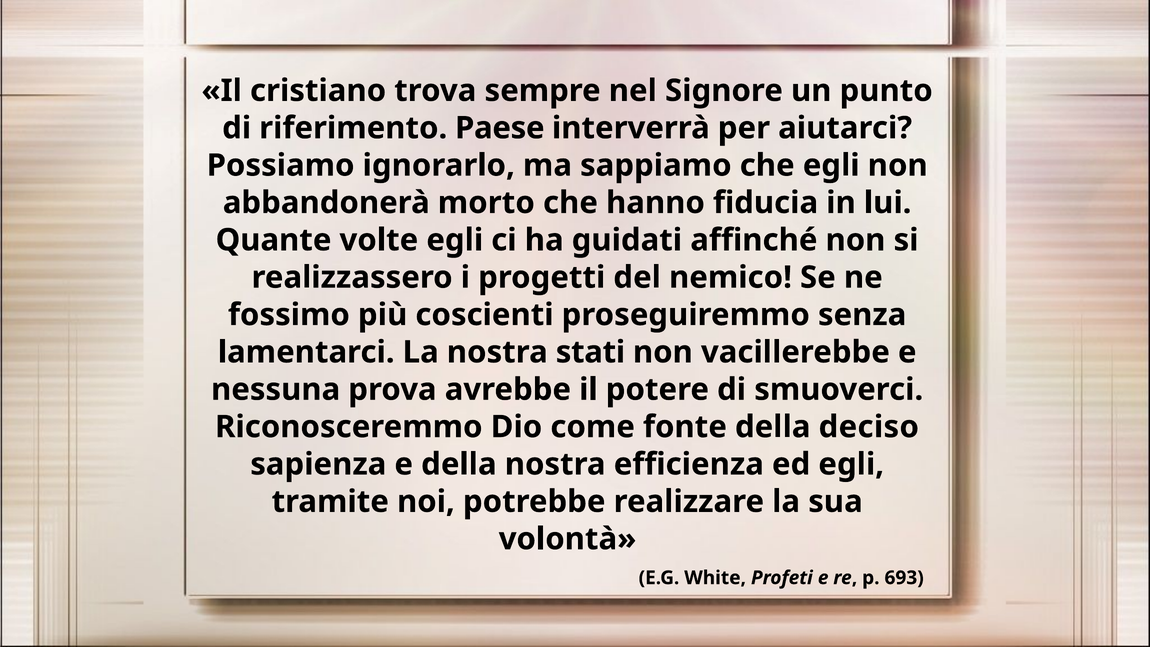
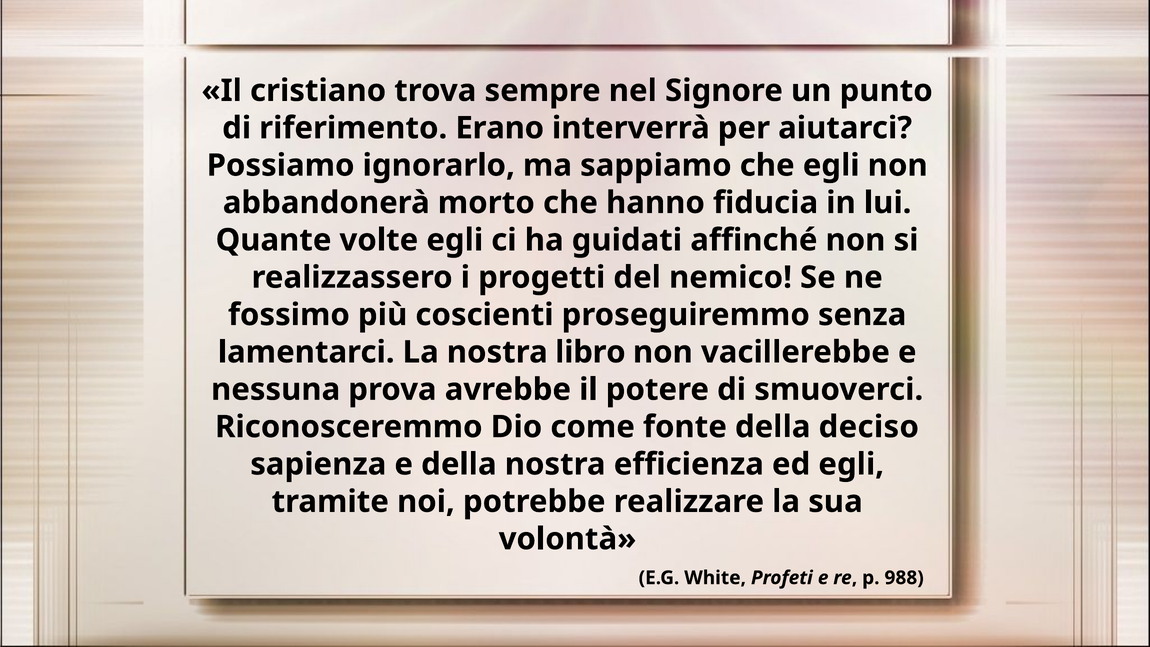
Paese: Paese -> Erano
stati: stati -> libro
693: 693 -> 988
